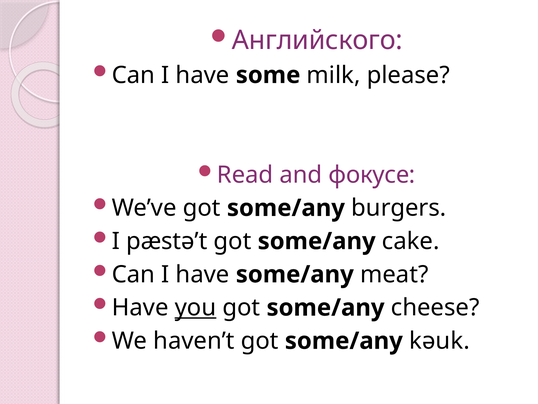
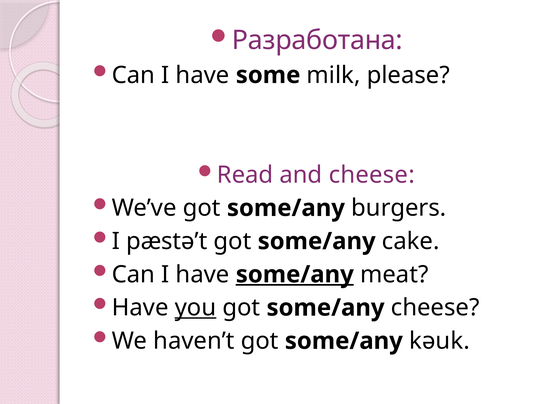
Английского: Английского -> Разработана
and фокусе: фокусе -> cheese
some/any at (295, 274) underline: none -> present
